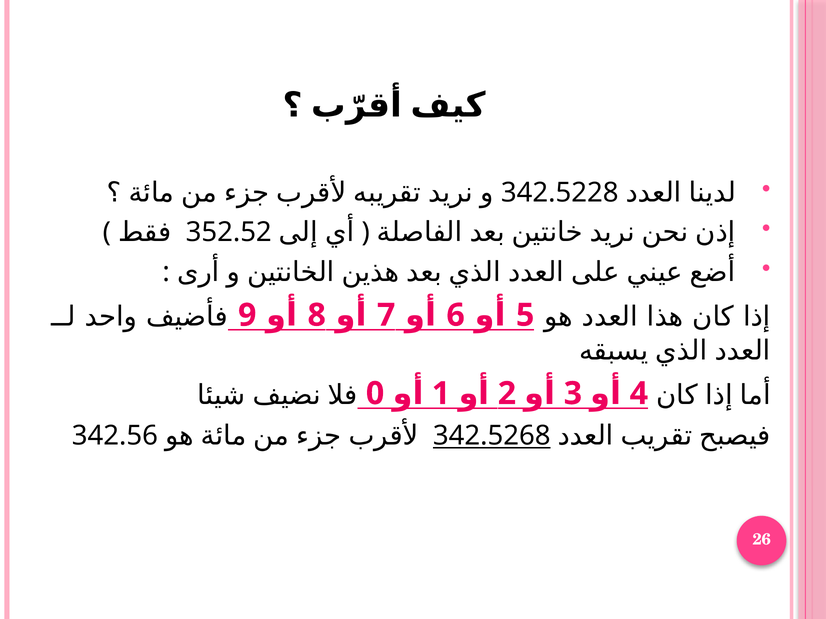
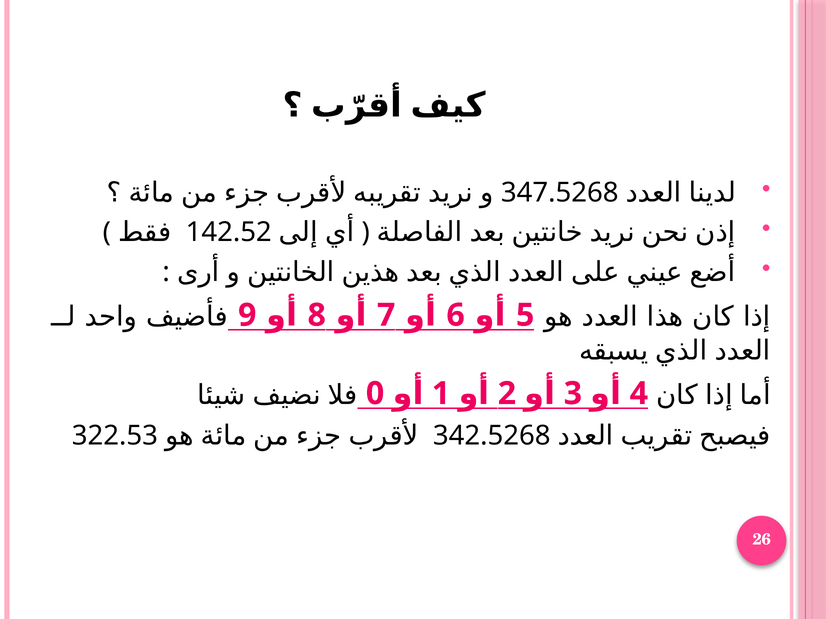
342.5228: 342.5228 -> 347.5268
352.52: 352.52 -> 142.52
342.56: 342.56 -> 322.53
342.5268 underline: present -> none
